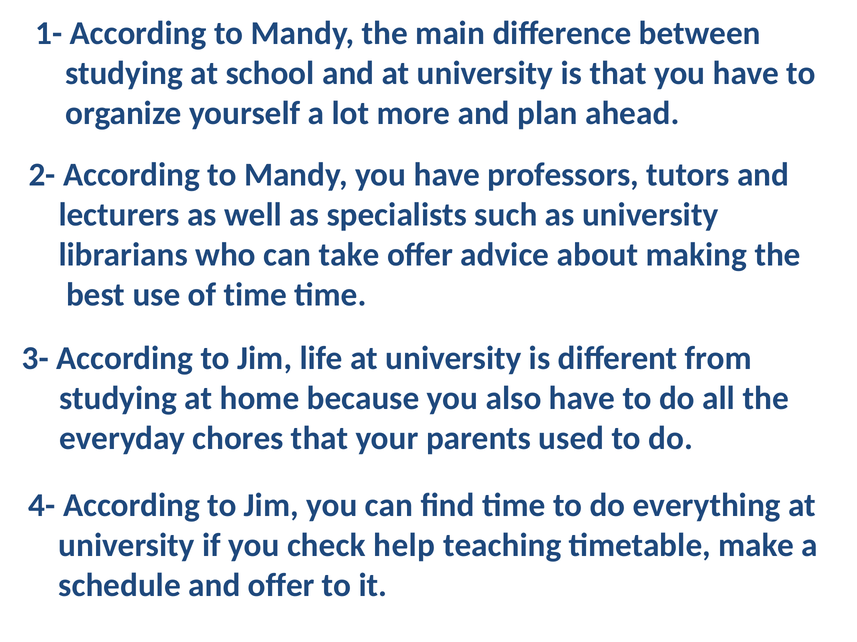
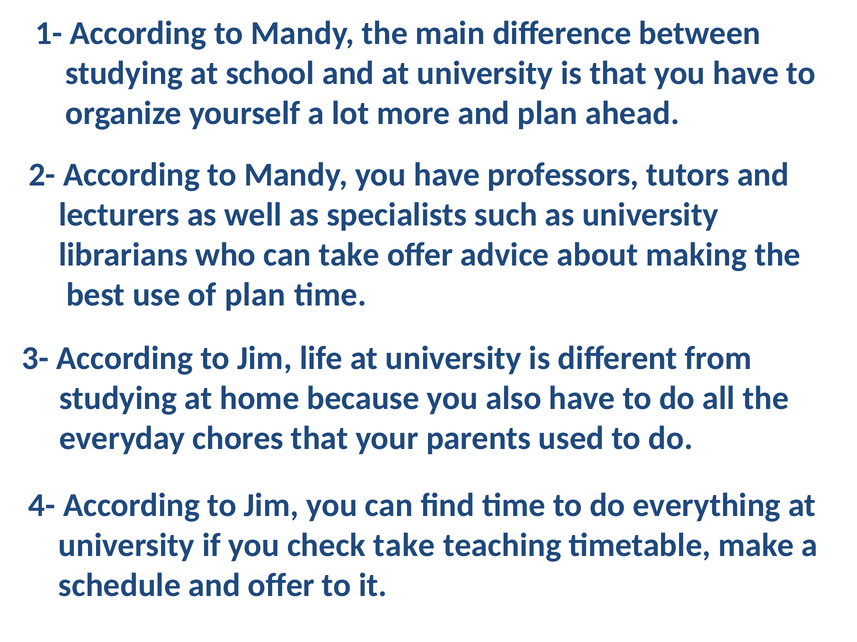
of time: time -> plan
check help: help -> take
